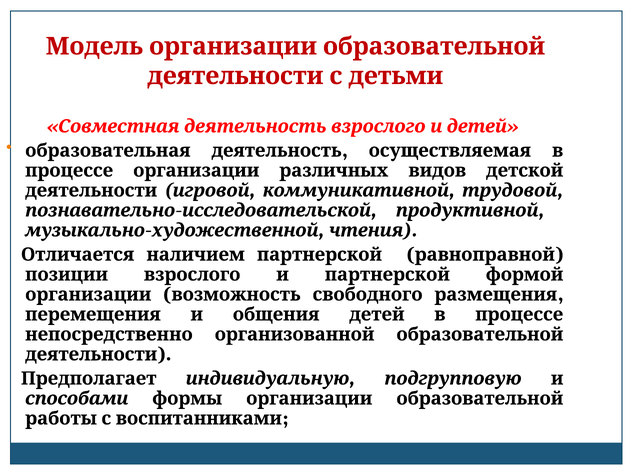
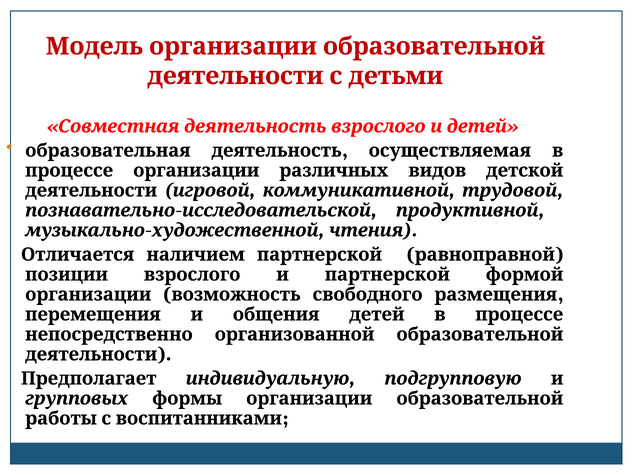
способами: способами -> групповых
